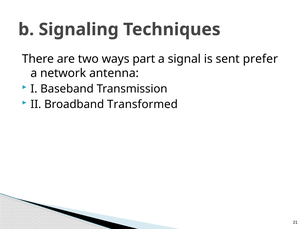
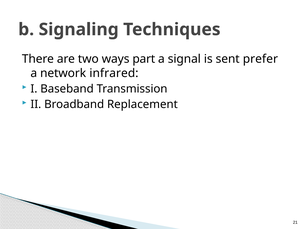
antenna: antenna -> infrared
Transformed: Transformed -> Replacement
